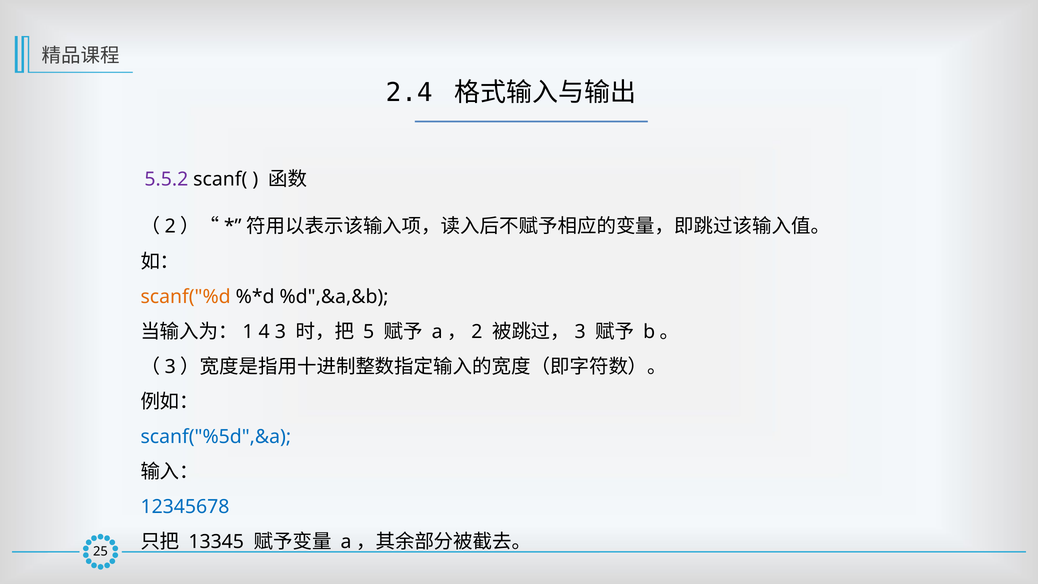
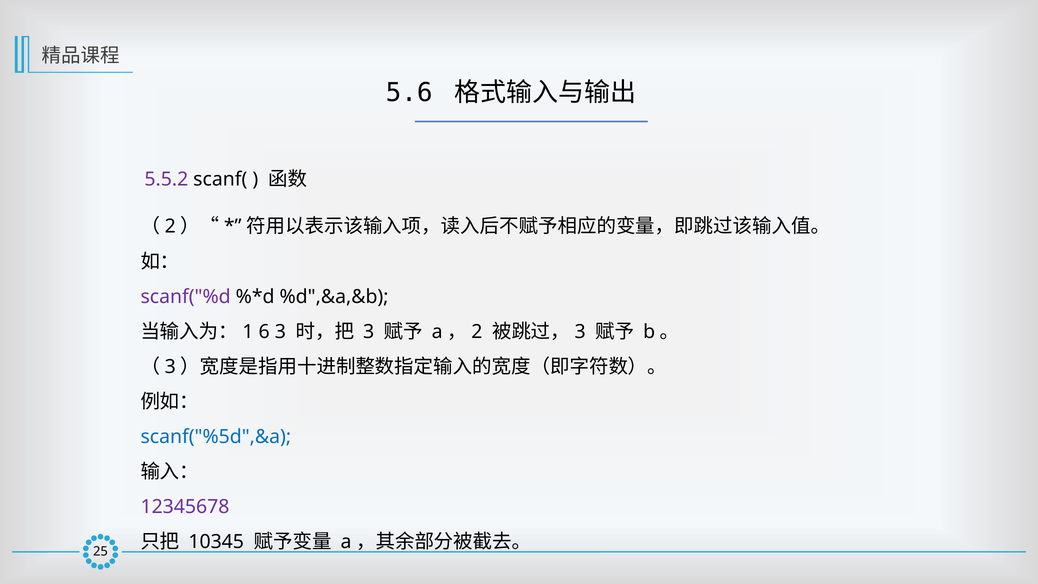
2.4: 2.4 -> 5.6
scanf("%d colour: orange -> purple
4: 4 -> 6
5 at (369, 332): 5 -> 3
12345678 colour: blue -> purple
13345: 13345 -> 10345
